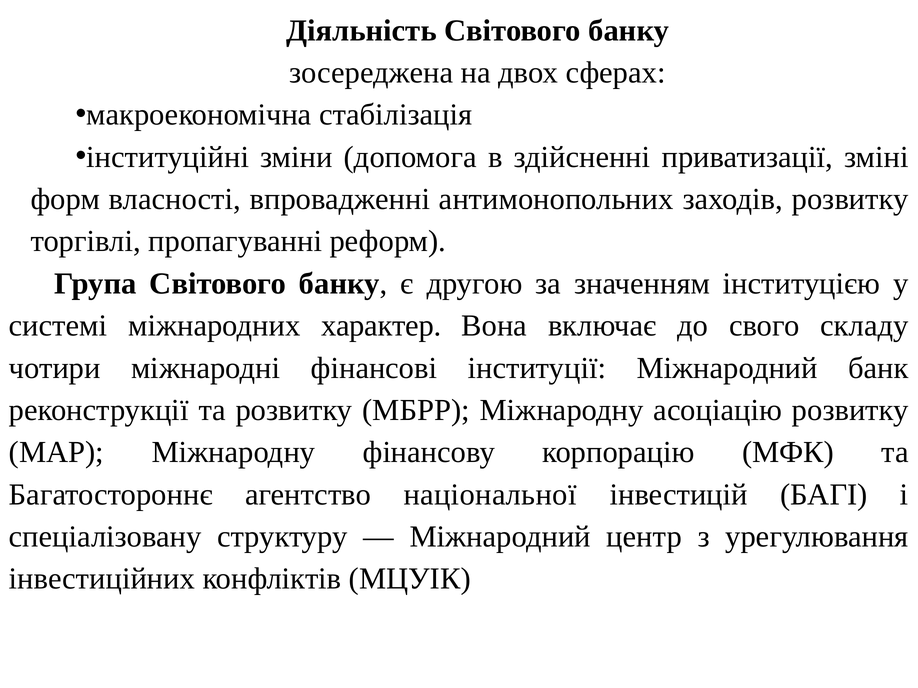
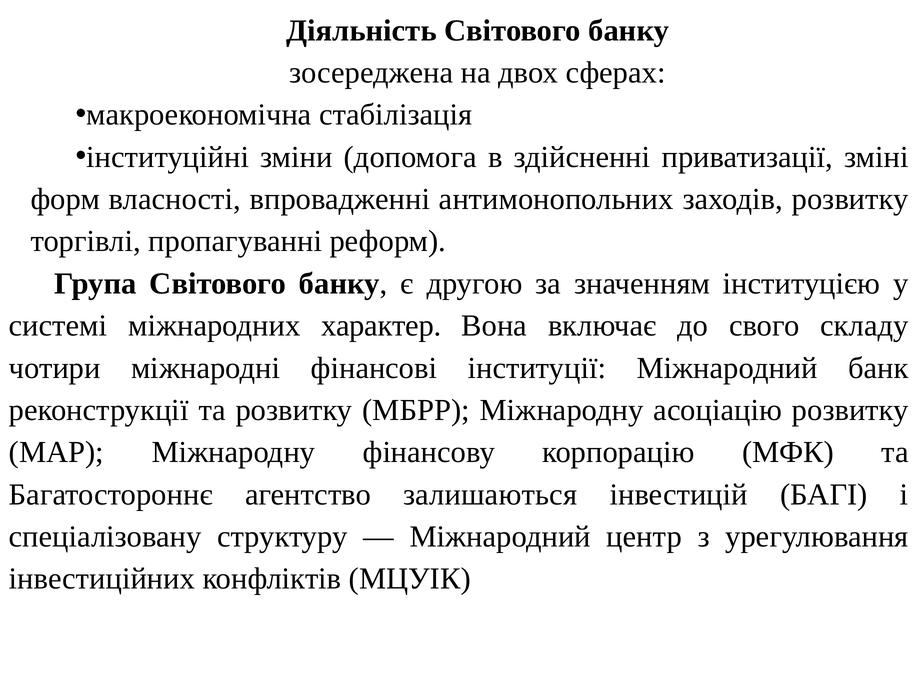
національної: національної -> залишаються
